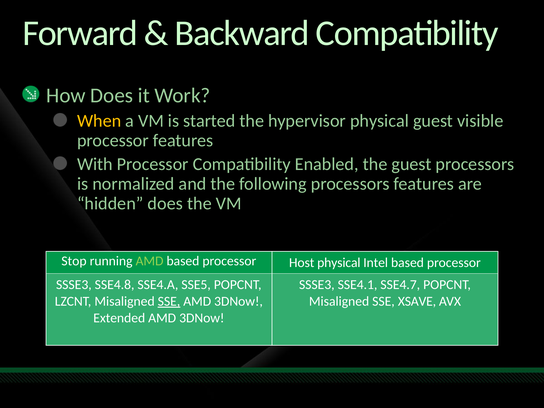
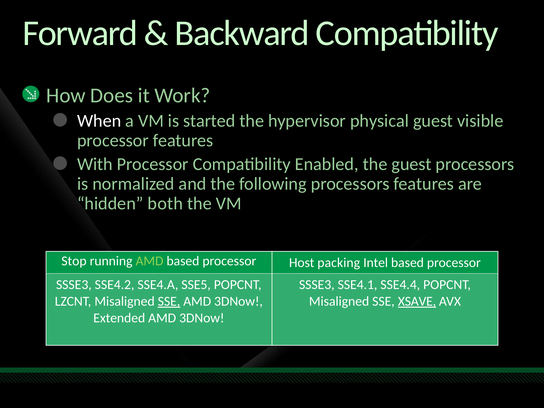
When colour: yellow -> white
hidden does: does -> both
Host physical: physical -> packing
SSE4.8: SSE4.8 -> SSE4.2
SSE4.7: SSE4.7 -> SSE4.4
XSAVE underline: none -> present
